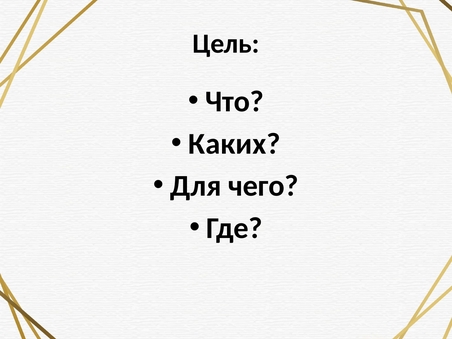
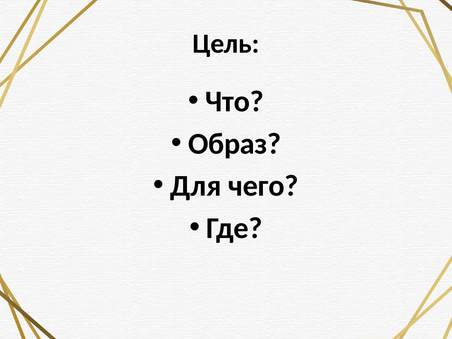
Каких: Каких -> Образ
